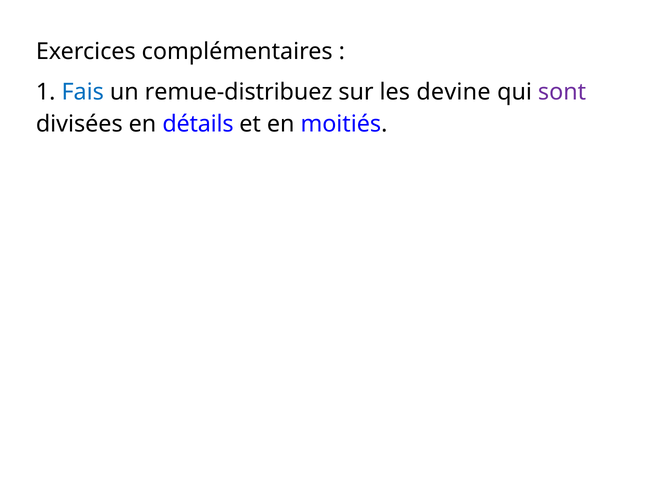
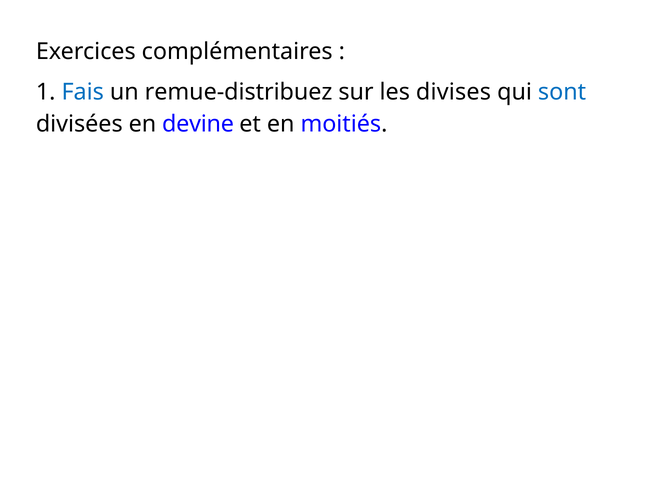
devine: devine -> divises
sont colour: purple -> blue
détails: détails -> devine
